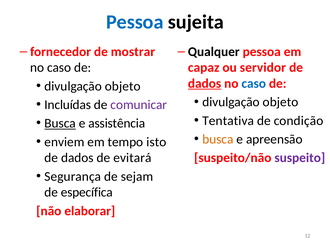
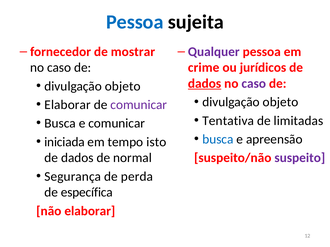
Qualquer colour: black -> purple
capaz: capaz -> crime
servidor: servidor -> jurídicos
caso at (254, 84) colour: blue -> purple
Incluídas at (68, 105): Incluídas -> Elaborar
condição: condição -> limitadas
Busca at (60, 124) underline: present -> none
e assistência: assistência -> comunicar
busca at (218, 140) colour: orange -> blue
enviem: enviem -> iniciada
evitará: evitará -> normal
sejam: sejam -> perda
